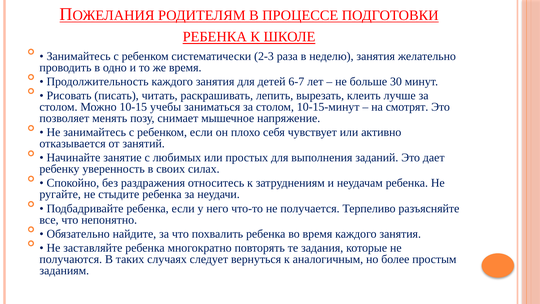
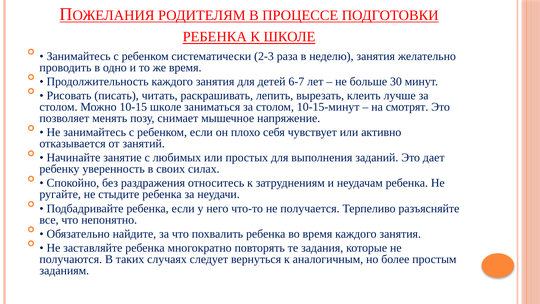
10-15 учебы: учебы -> школе
